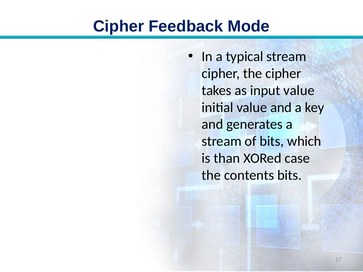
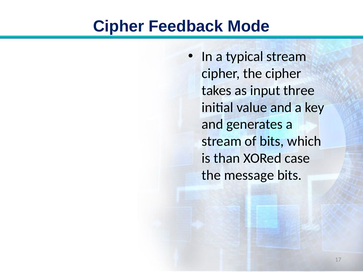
input value: value -> three
contents: contents -> message
